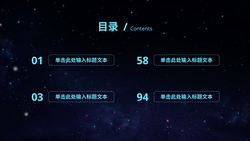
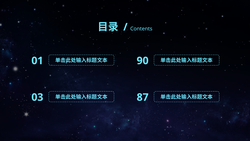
58: 58 -> 90
94: 94 -> 87
